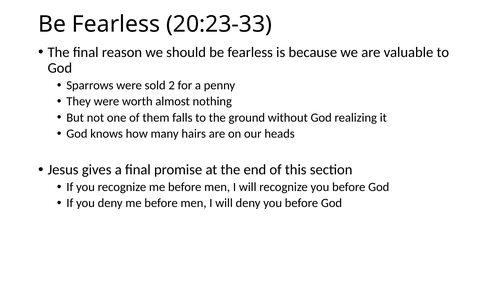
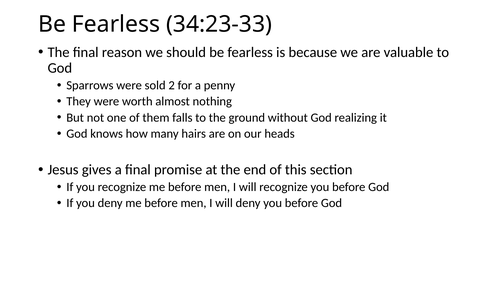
20:23-33: 20:23-33 -> 34:23-33
